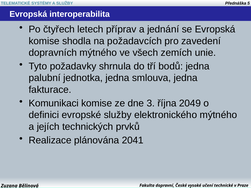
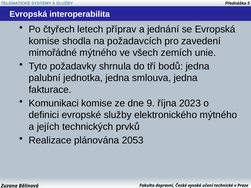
dopravních: dopravních -> mimořádné
3: 3 -> 9
2049: 2049 -> 2023
2041: 2041 -> 2053
